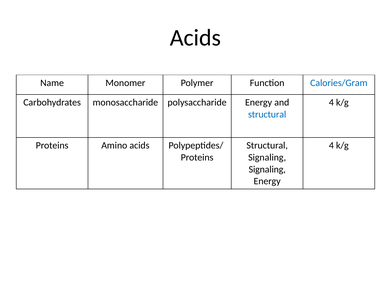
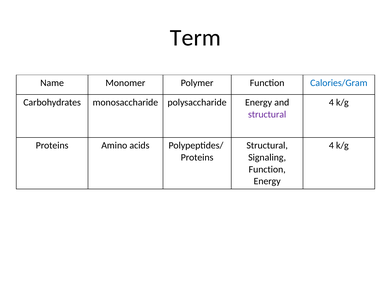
Acids at (195, 38): Acids -> Term
structural at (267, 114) colour: blue -> purple
Signaling at (267, 169): Signaling -> Function
